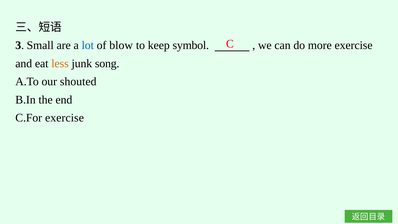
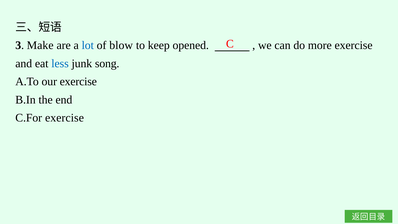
Small: Small -> Make
symbol: symbol -> opened
less colour: orange -> blue
our shouted: shouted -> exercise
